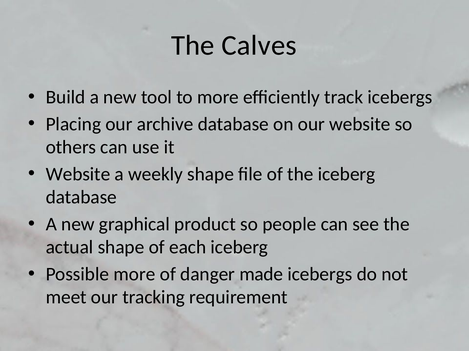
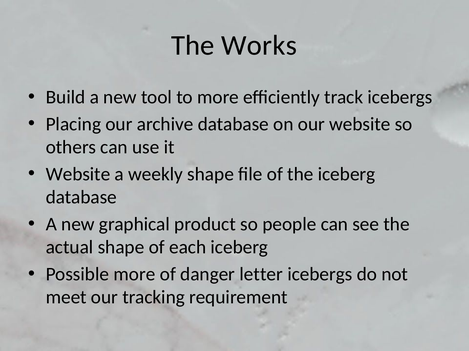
Calves: Calves -> Works
made: made -> letter
